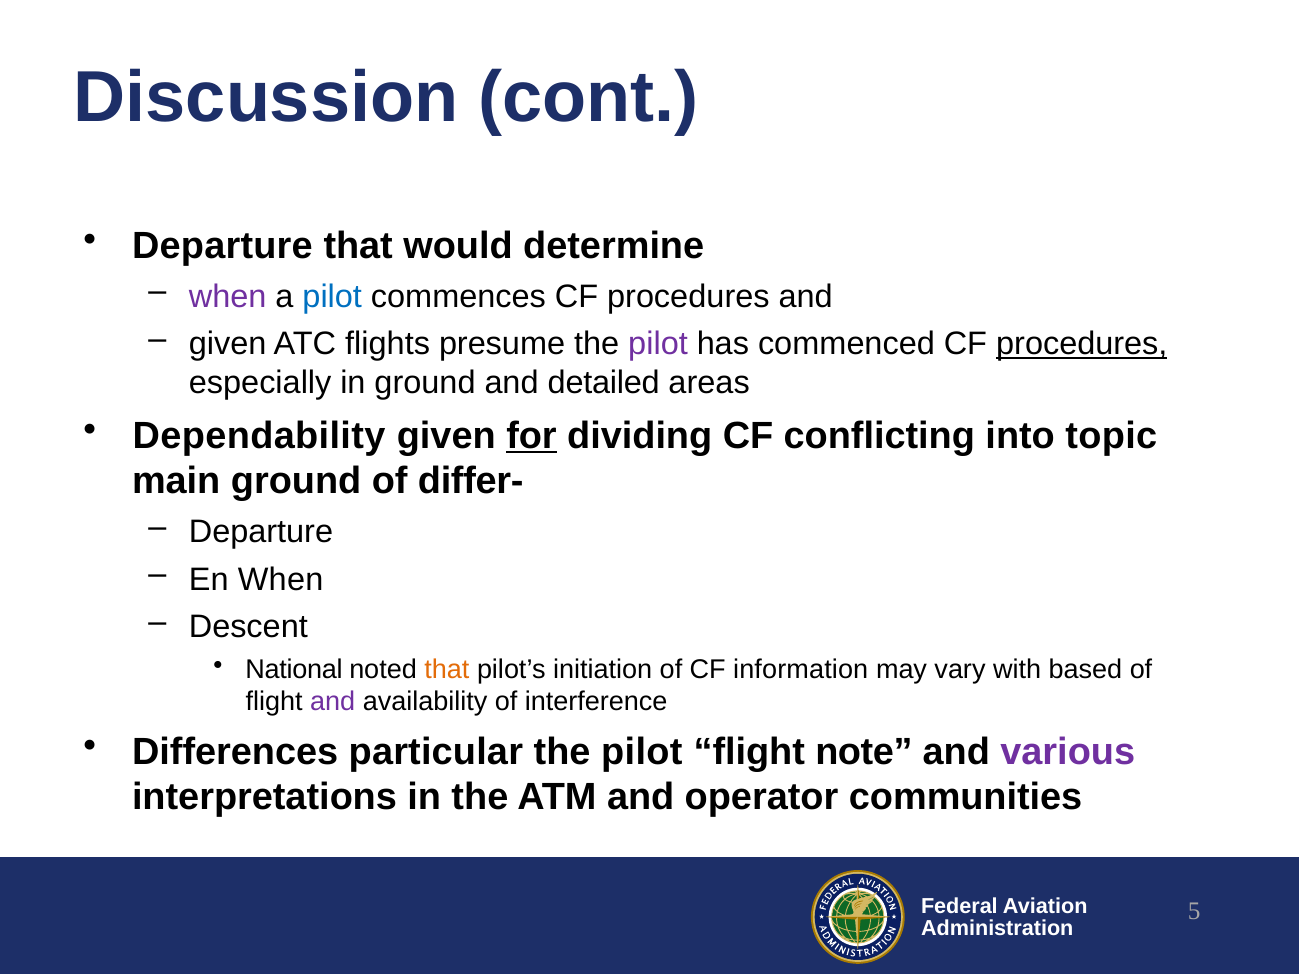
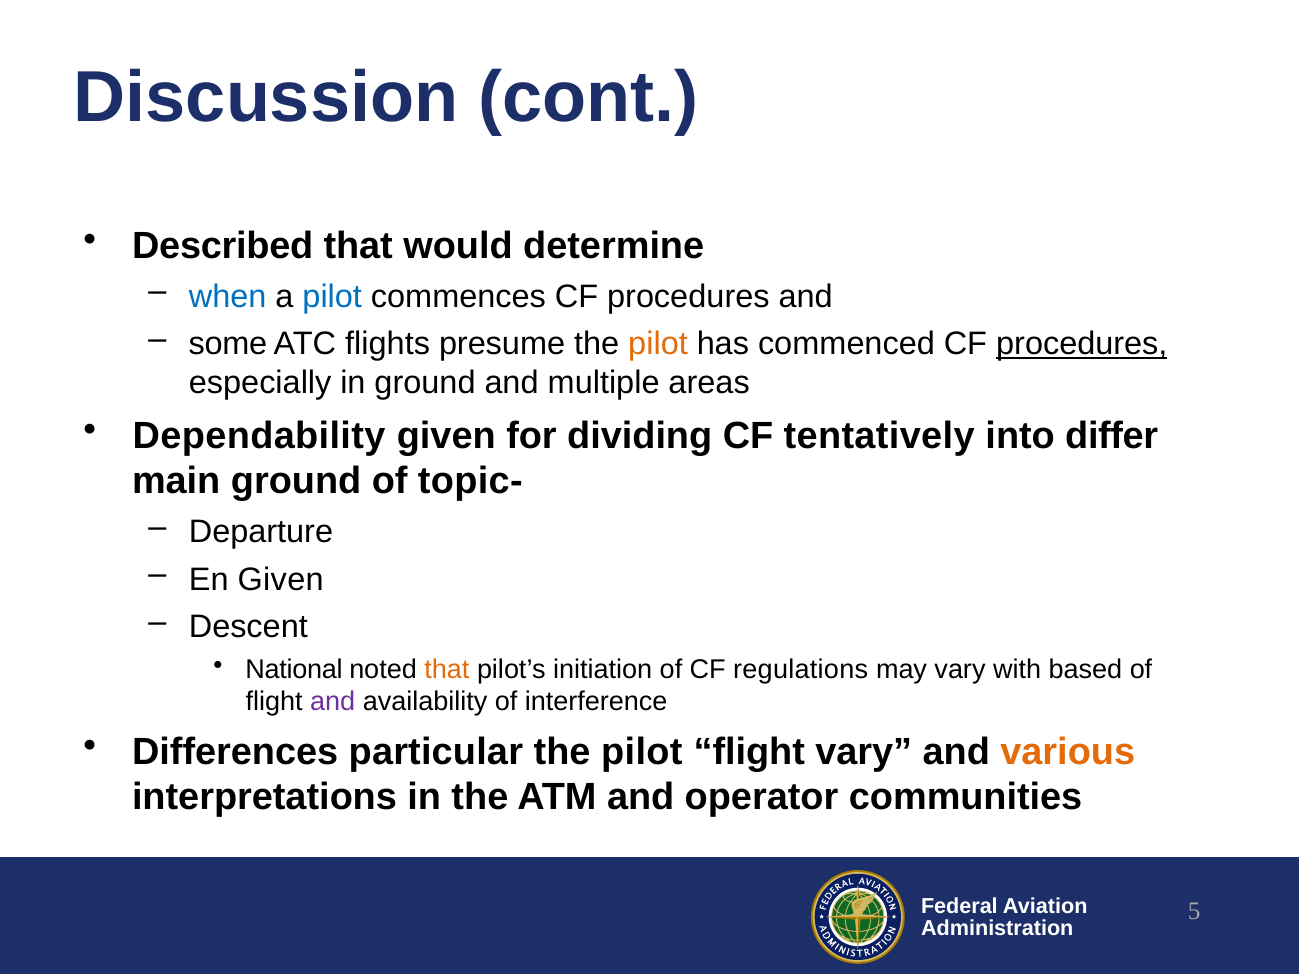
Departure at (222, 246): Departure -> Described
when at (228, 297) colour: purple -> blue
given at (228, 344): given -> some
pilot at (658, 344) colour: purple -> orange
detailed: detailed -> multiple
for underline: present -> none
conflicting: conflicting -> tentatively
topic: topic -> differ
differ-: differ- -> topic-
En When: When -> Given
information: information -> regulations
flight note: note -> vary
various colour: purple -> orange
